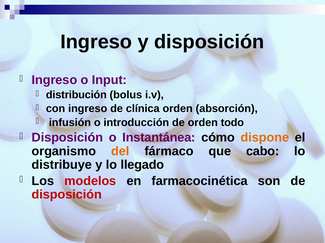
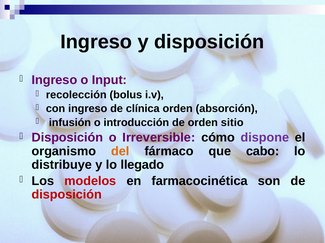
distribución: distribución -> recolección
todo: todo -> sitio
Instantánea: Instantánea -> Irreversible
dispone colour: orange -> purple
